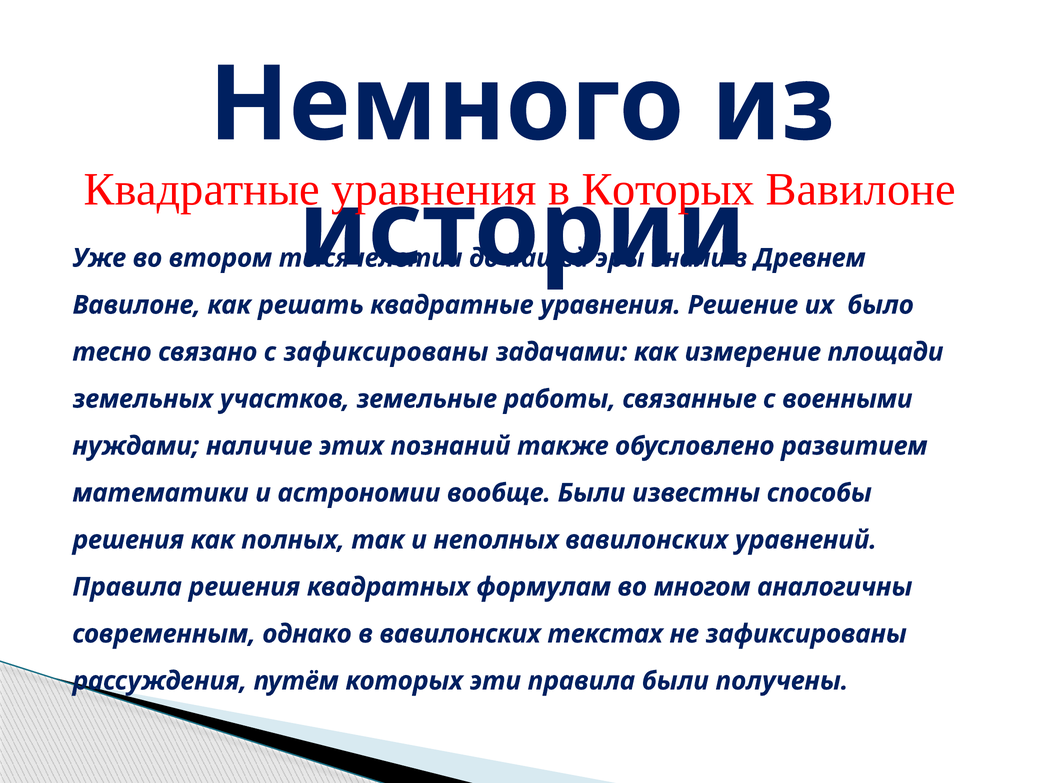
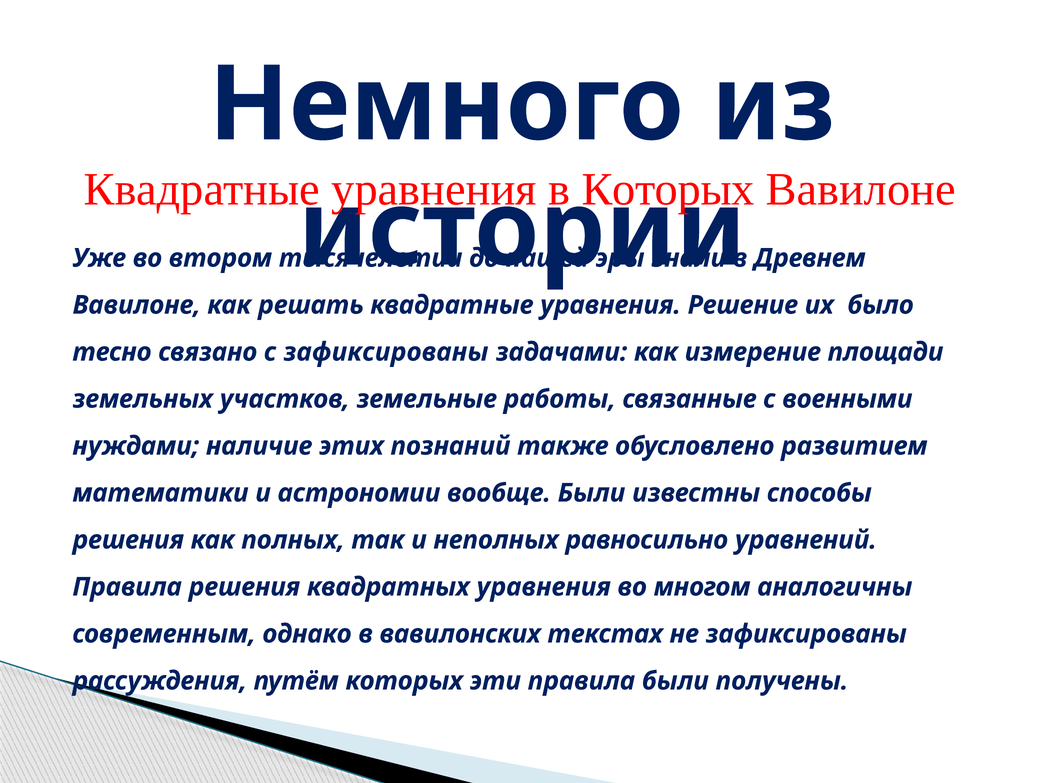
неполных вавилонских: вавилонских -> равносильно
квадратных формулам: формулам -> уравнения
